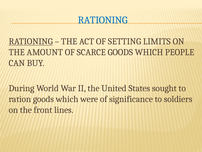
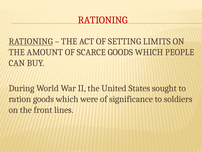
RATIONING at (103, 20) colour: blue -> red
